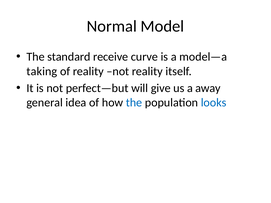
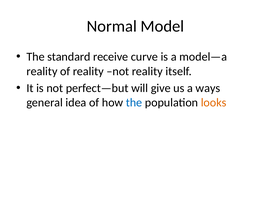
taking at (42, 71): taking -> reality
away: away -> ways
looks colour: blue -> orange
